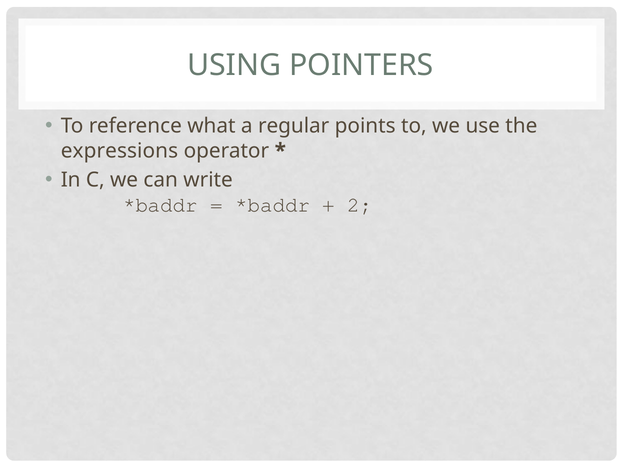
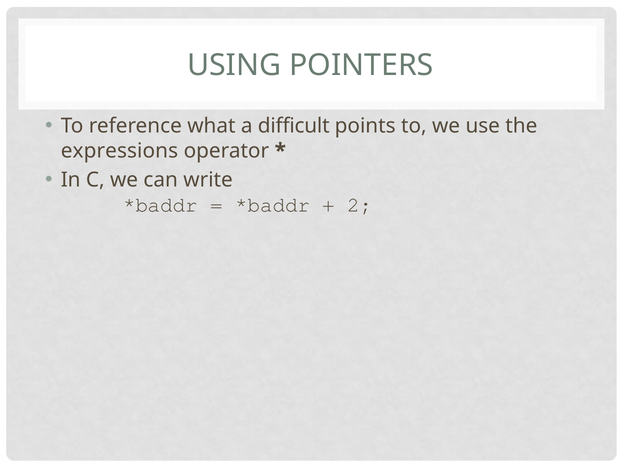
regular: regular -> difficult
